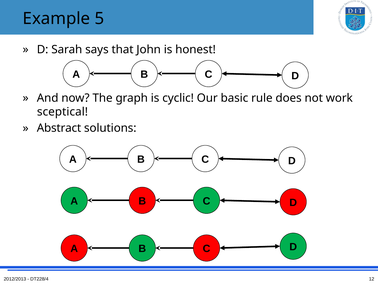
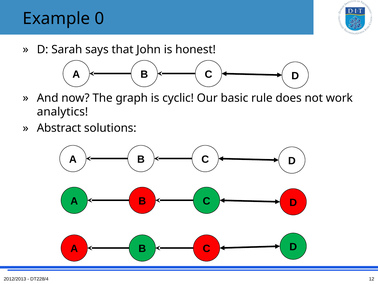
5: 5 -> 0
sceptical: sceptical -> analytics
